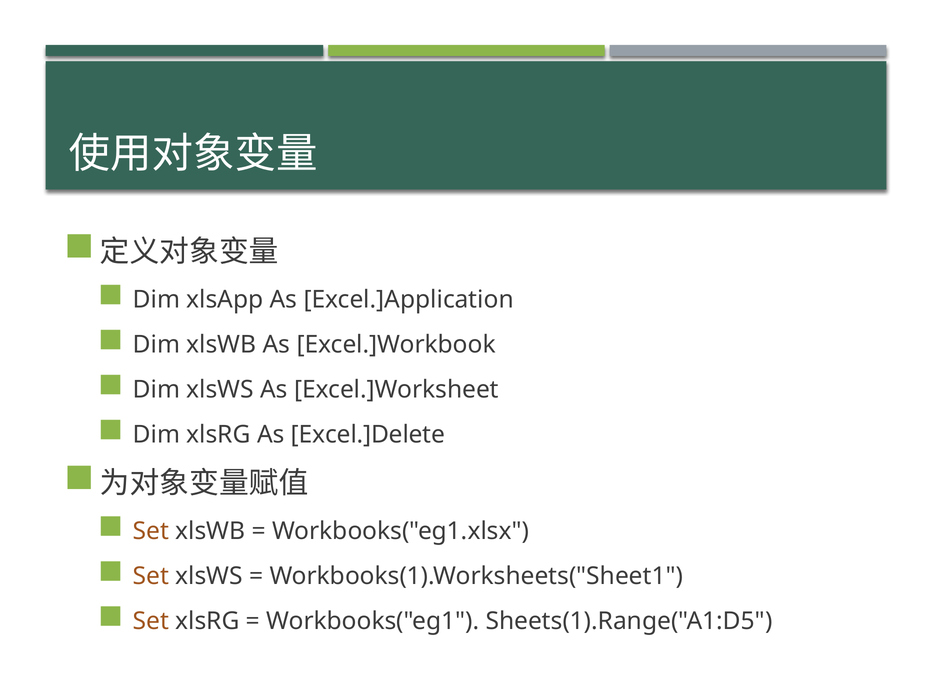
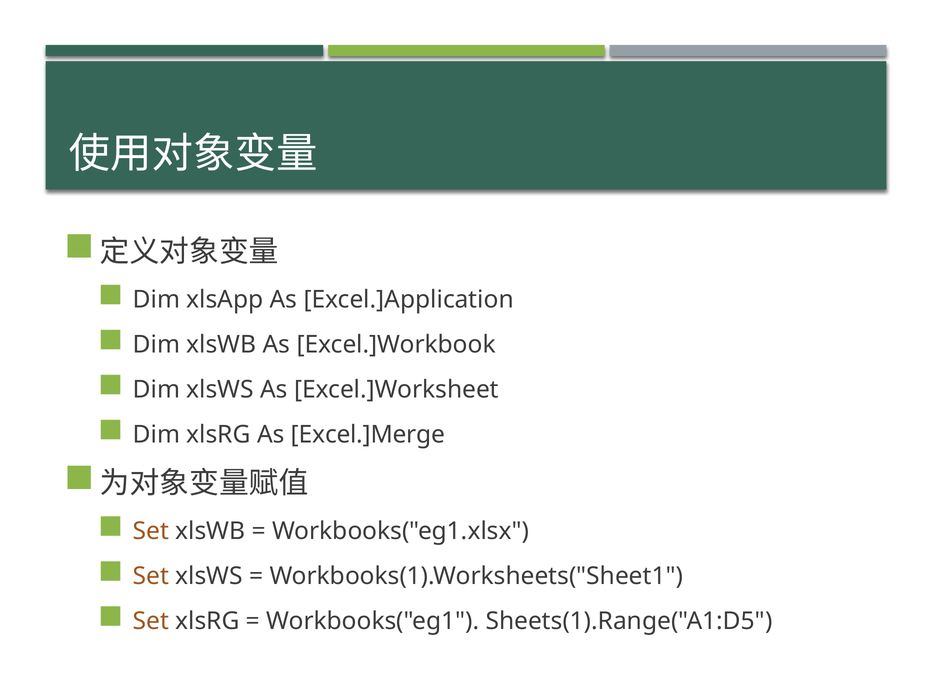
Excel.]Delete: Excel.]Delete -> Excel.]Merge
